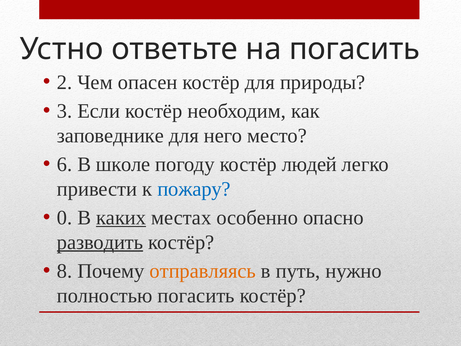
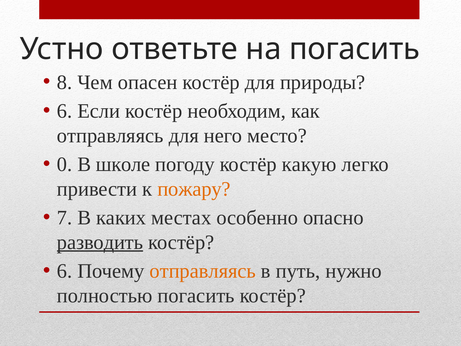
2: 2 -> 8
3 at (65, 111): 3 -> 6
заповеднике at (110, 136): заповеднике -> отправляясь
6: 6 -> 0
людей: людей -> какую
пожару colour: blue -> orange
0: 0 -> 7
каких underline: present -> none
8 at (65, 271): 8 -> 6
